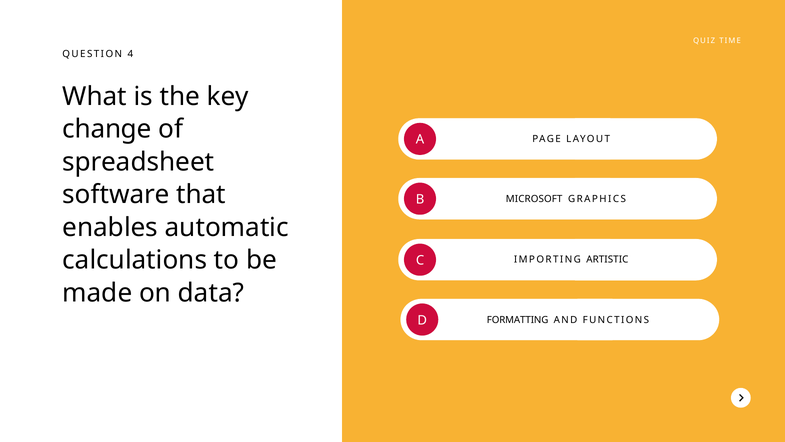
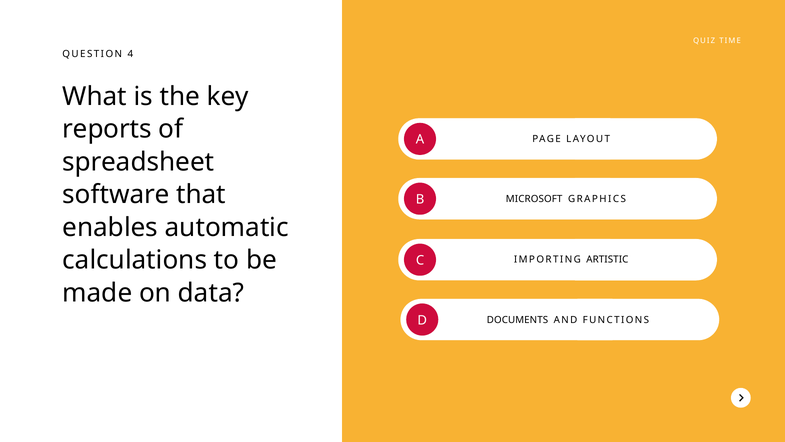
change: change -> reports
FORMATTING: FORMATTING -> DOCUMENTS
